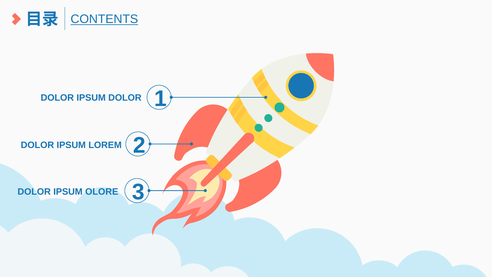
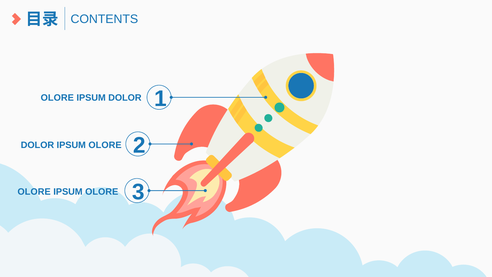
CONTENTS underline: present -> none
DOLOR at (57, 98): DOLOR -> OLORE
LOREM at (105, 145): LOREM -> OLORE
DOLOR at (34, 192): DOLOR -> OLORE
